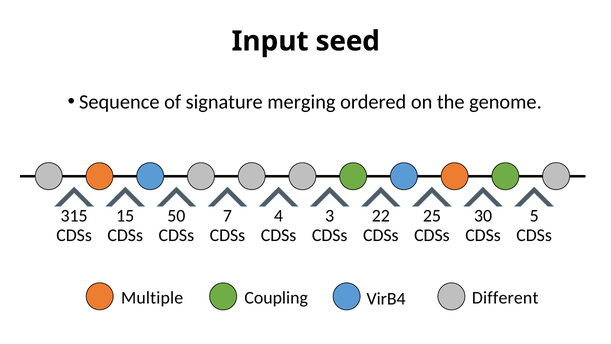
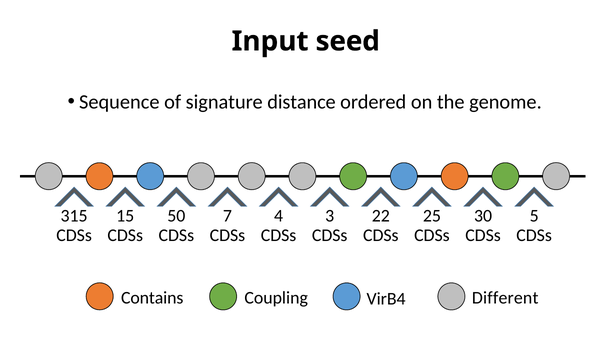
merging: merging -> distance
Multiple: Multiple -> Contains
